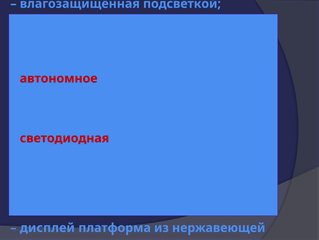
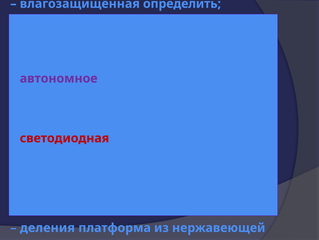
влагозащищённая подсветкой: подсветкой -> определить
автономное colour: red -> purple
дисплей at (47, 227): дисплей -> деления
